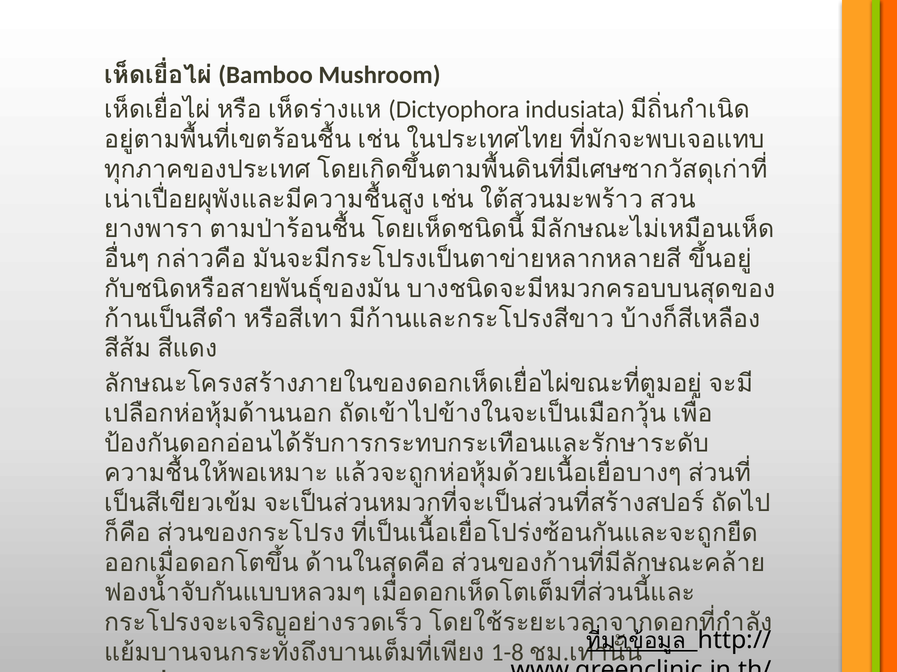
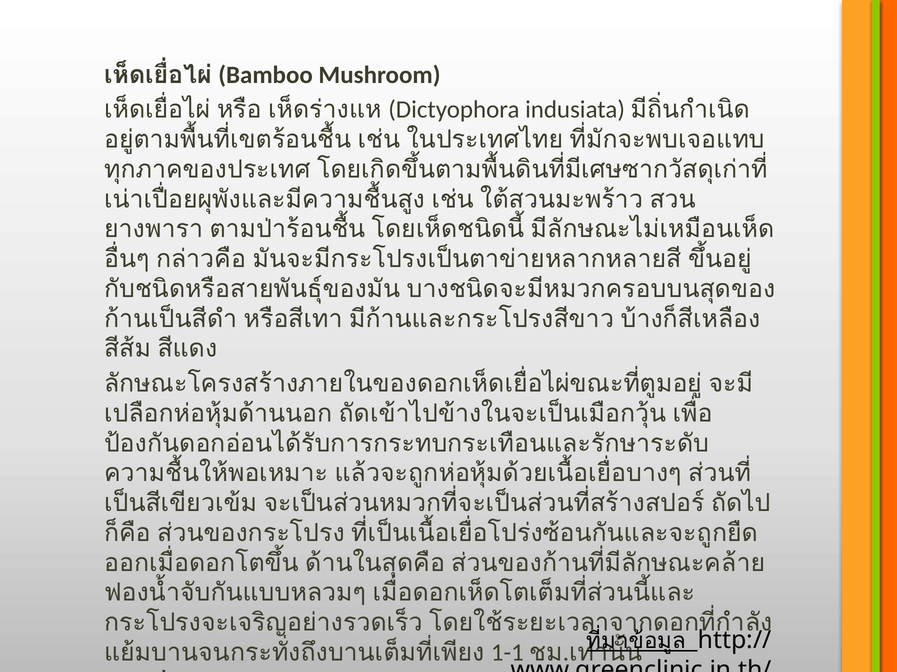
1-8: 1-8 -> 1-1
